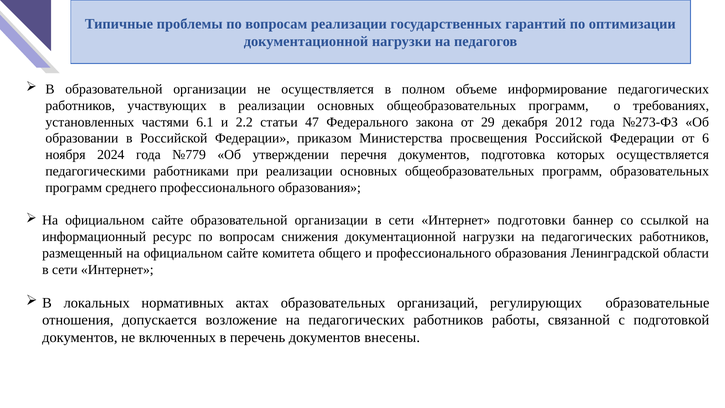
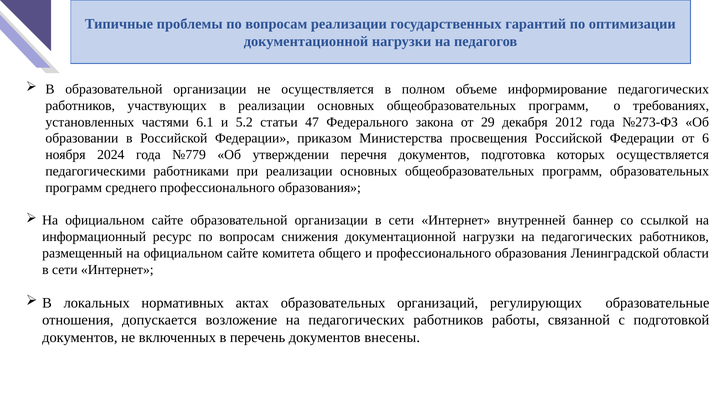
2.2: 2.2 -> 5.2
подготовки: подготовки -> внутренней
